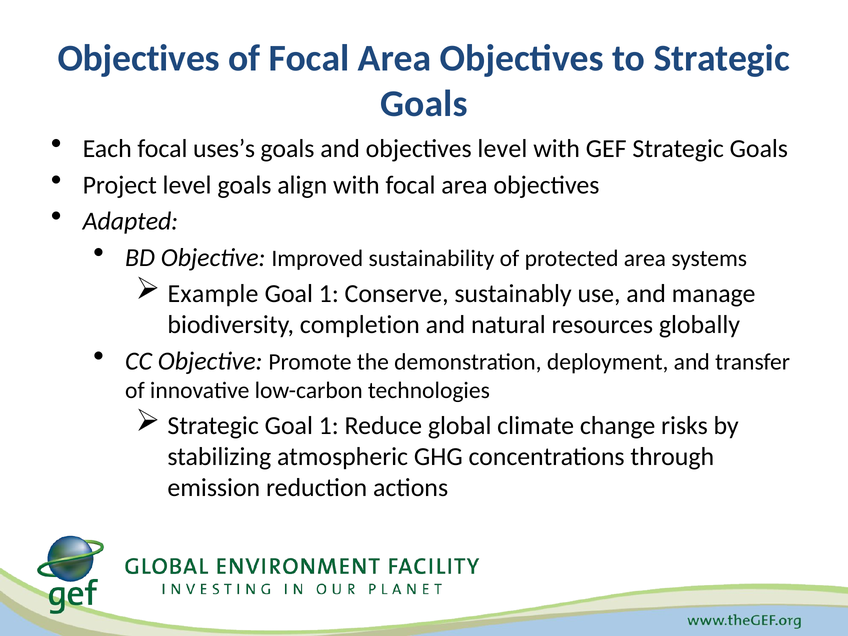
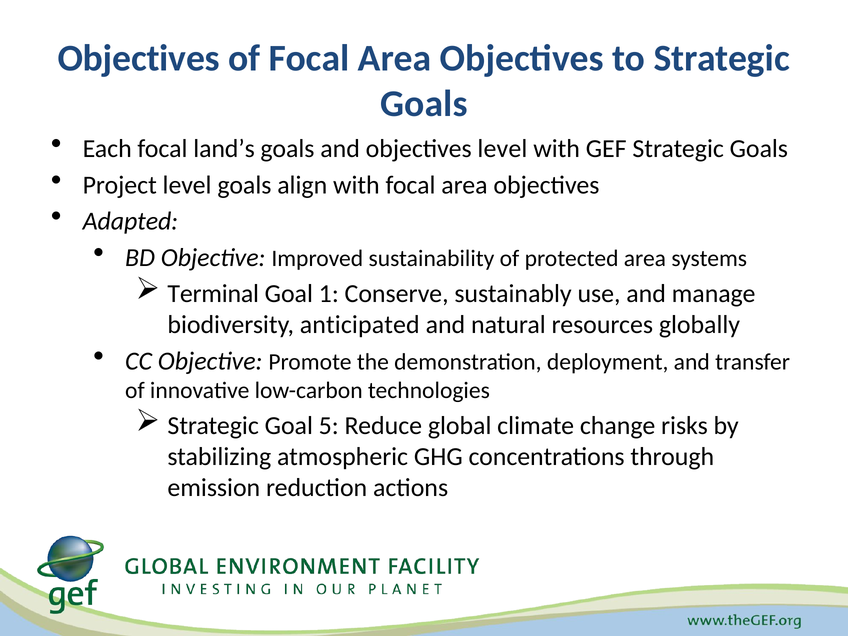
uses’s: uses’s -> land’s
Example: Example -> Terminal
completion: completion -> anticipated
Strategic Goal 1: 1 -> 5
